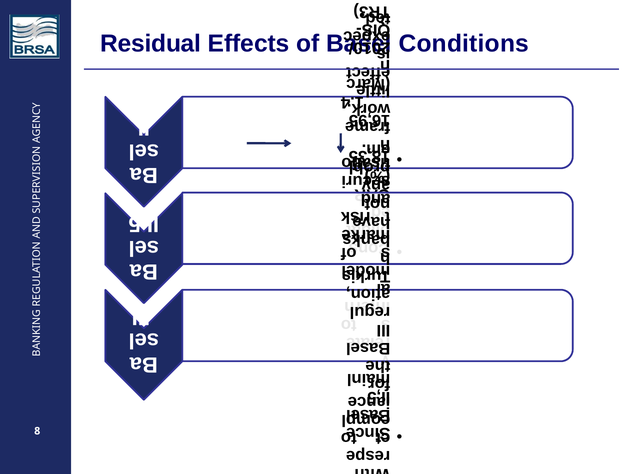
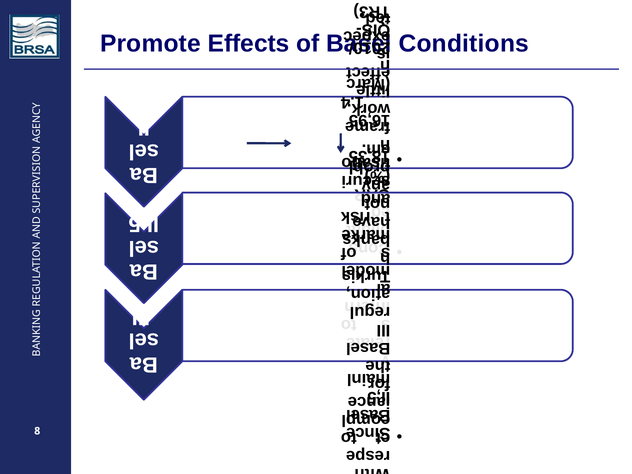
Residual: Residual -> Promote
